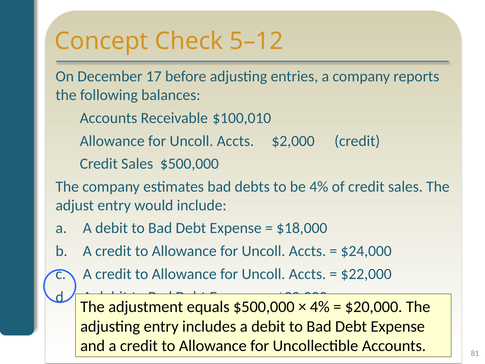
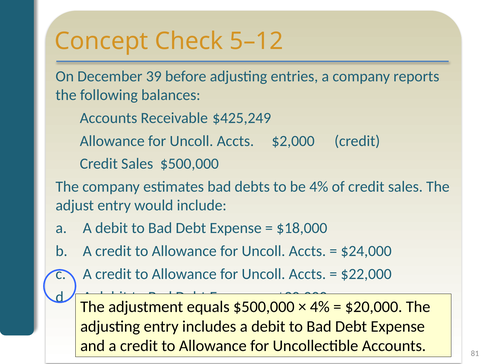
17: 17 -> 39
$100,010: $100,010 -> $425,249
